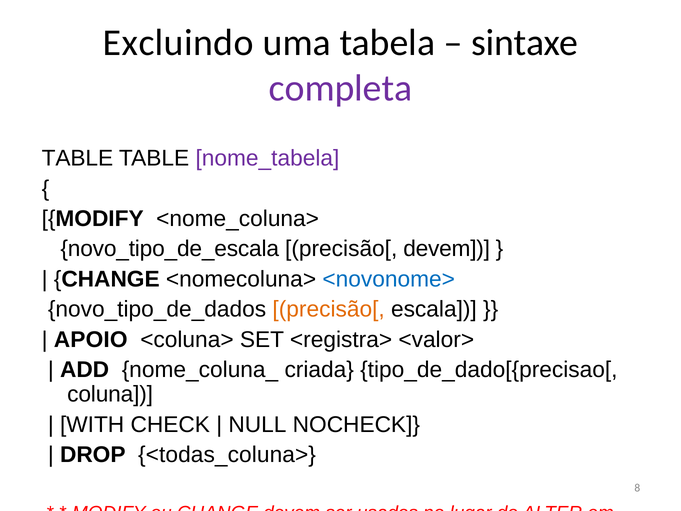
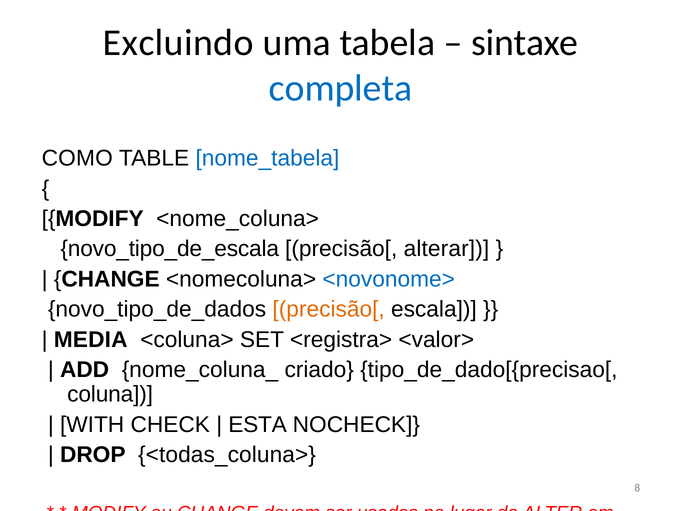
completa colour: purple -> blue
TABLE at (77, 158): TABLE -> COMO
nome_tabela colour: purple -> blue
precisão[ devem: devem -> alterar
APOIO: APOIO -> MEDIA
criada: criada -> criado
NULL: NULL -> ESTA
